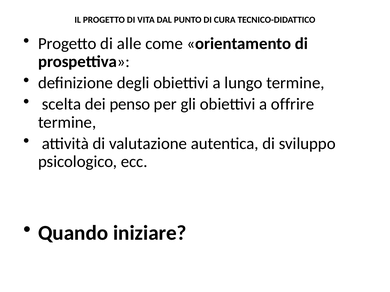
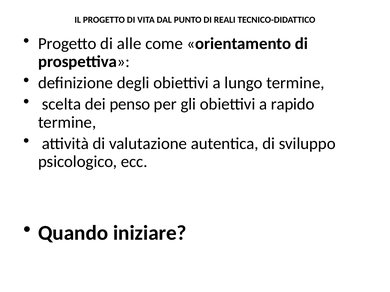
CURA: CURA -> REALI
offrire: offrire -> rapido
